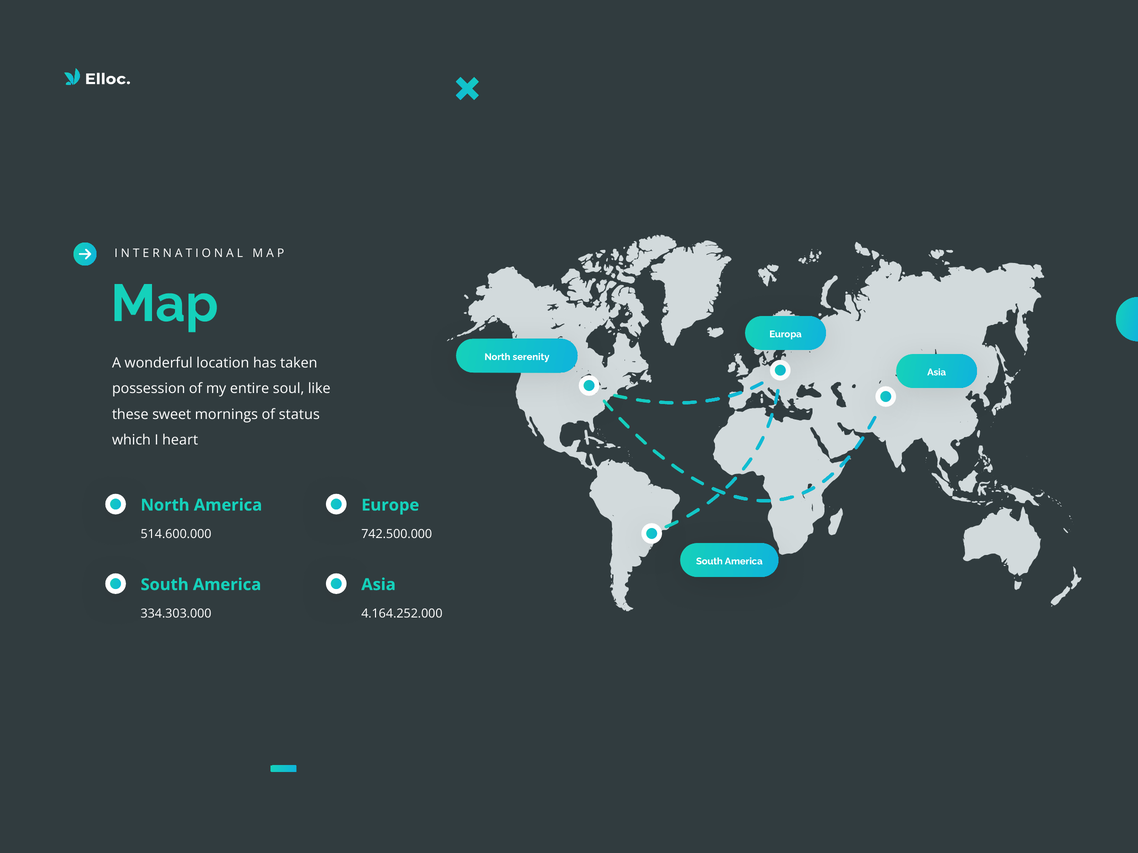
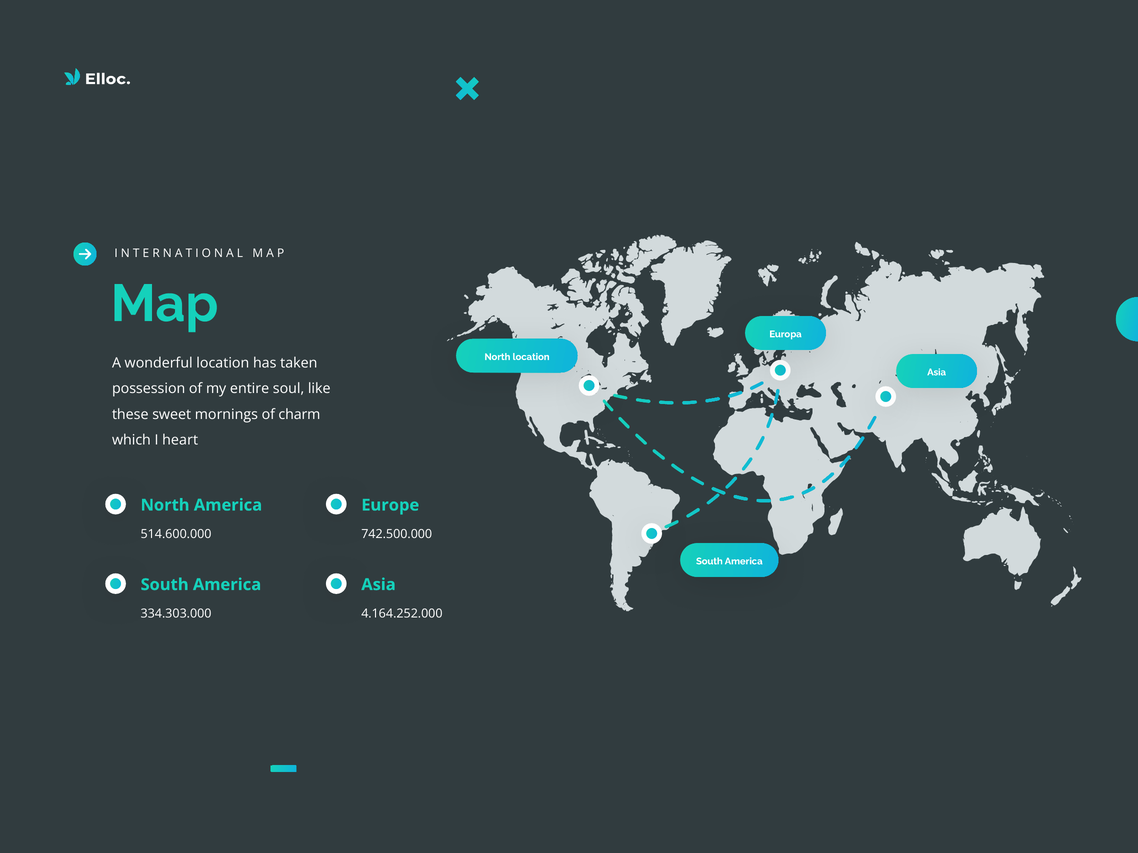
North serenity: serenity -> location
status: status -> charm
